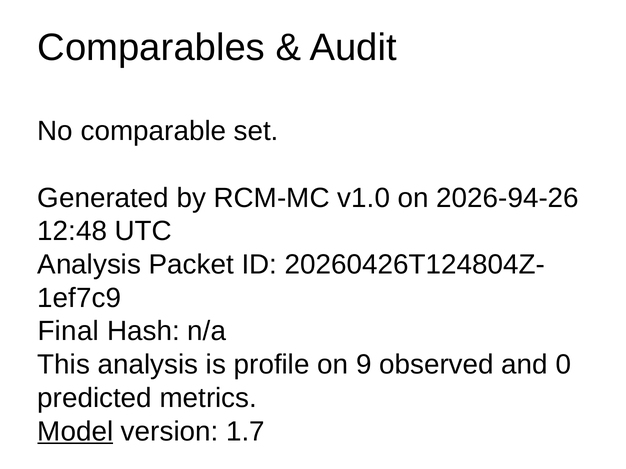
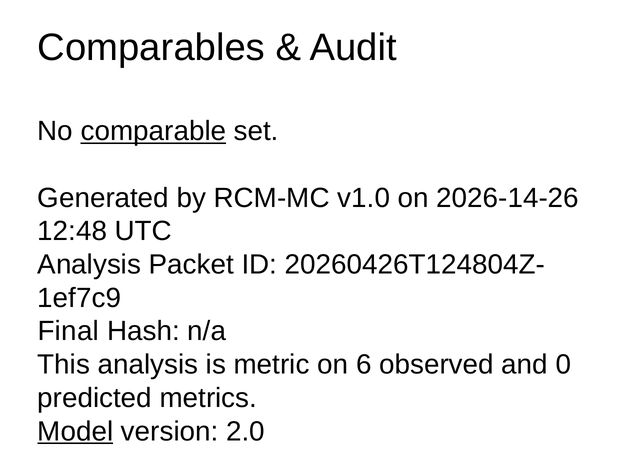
comparable underline: none -> present
2026-94-26: 2026-94-26 -> 2026-14-26
profile: profile -> metric
9: 9 -> 6
1.7: 1.7 -> 2.0
